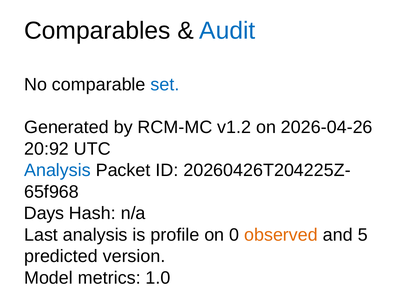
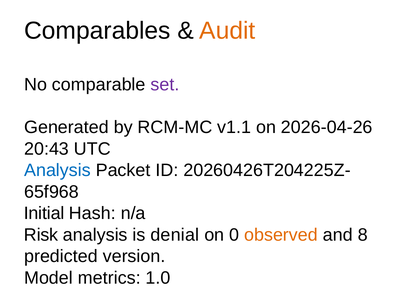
Audit colour: blue -> orange
set colour: blue -> purple
v1.2: v1.2 -> v1.1
20:92: 20:92 -> 20:43
Days: Days -> Initial
Last: Last -> Risk
profile: profile -> denial
5: 5 -> 8
